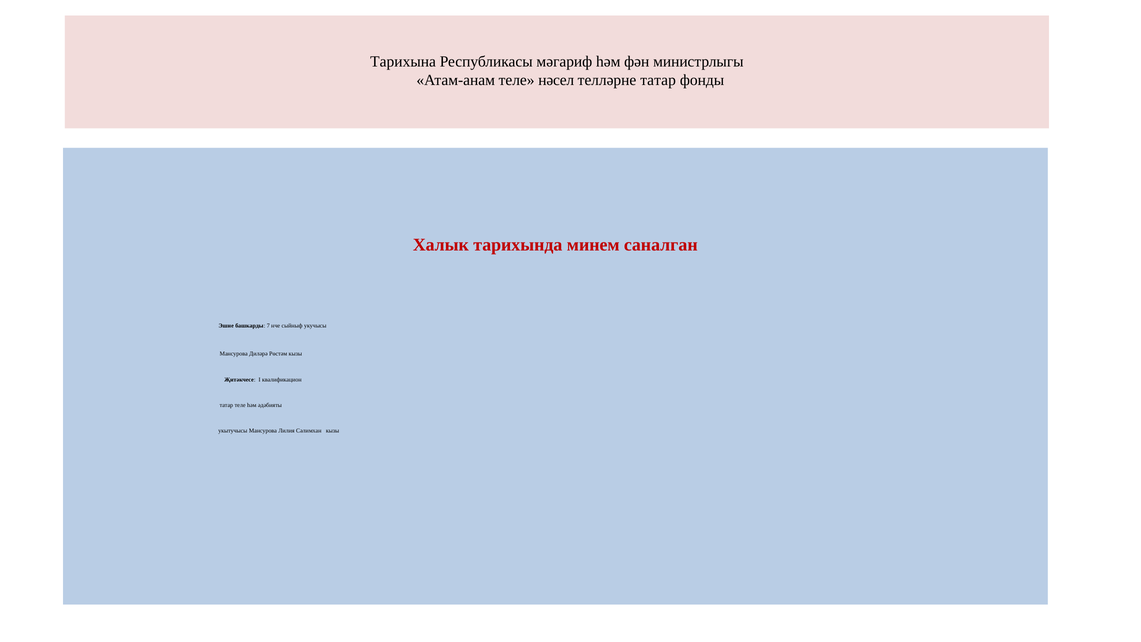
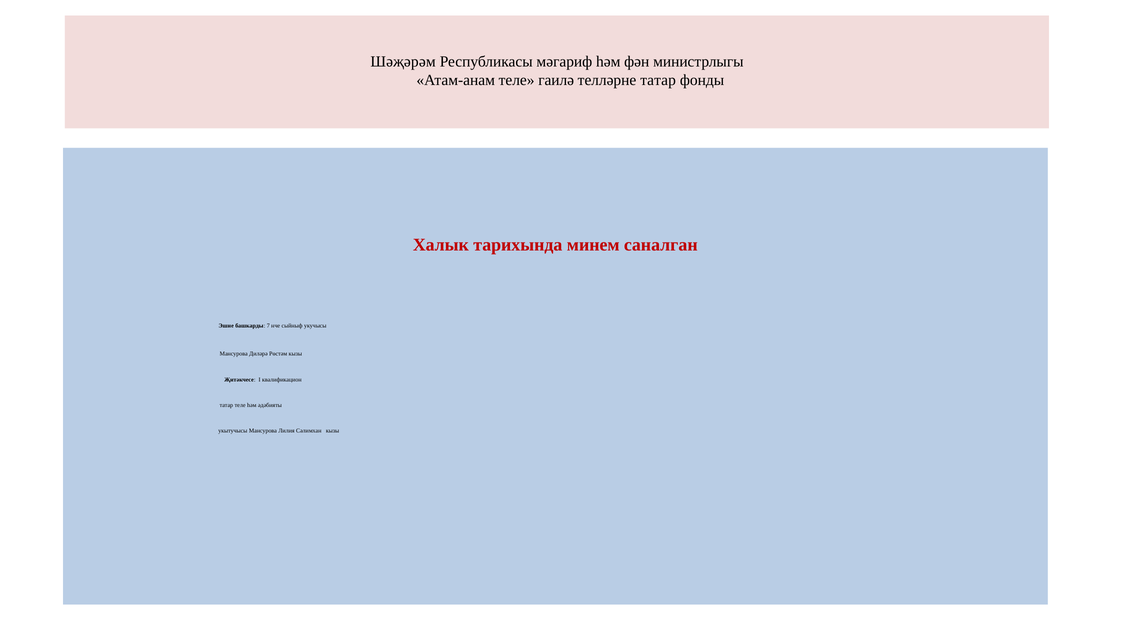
Тарихына: Тарихына -> Шәҗәрәм
нәсел: нәсел -> гаилә
